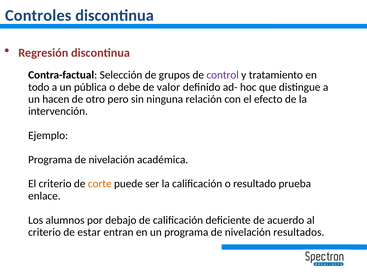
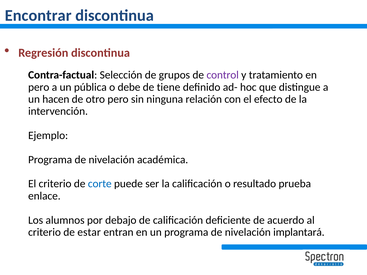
Controles: Controles -> Encontrar
todo at (39, 87): todo -> pero
valor: valor -> tiene
corte colour: orange -> blue
resultados: resultados -> implantará
